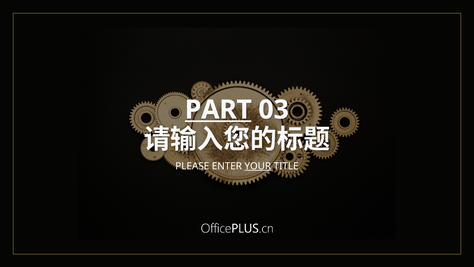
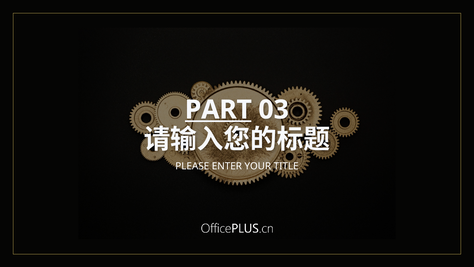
YOUR underline: present -> none
